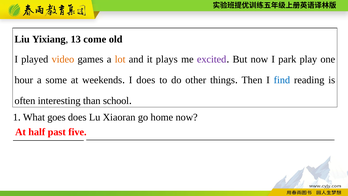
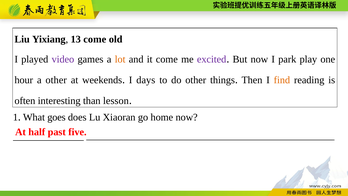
video colour: orange -> purple
it plays: plays -> come
a some: some -> other
I does: does -> days
find colour: blue -> orange
school: school -> lesson
